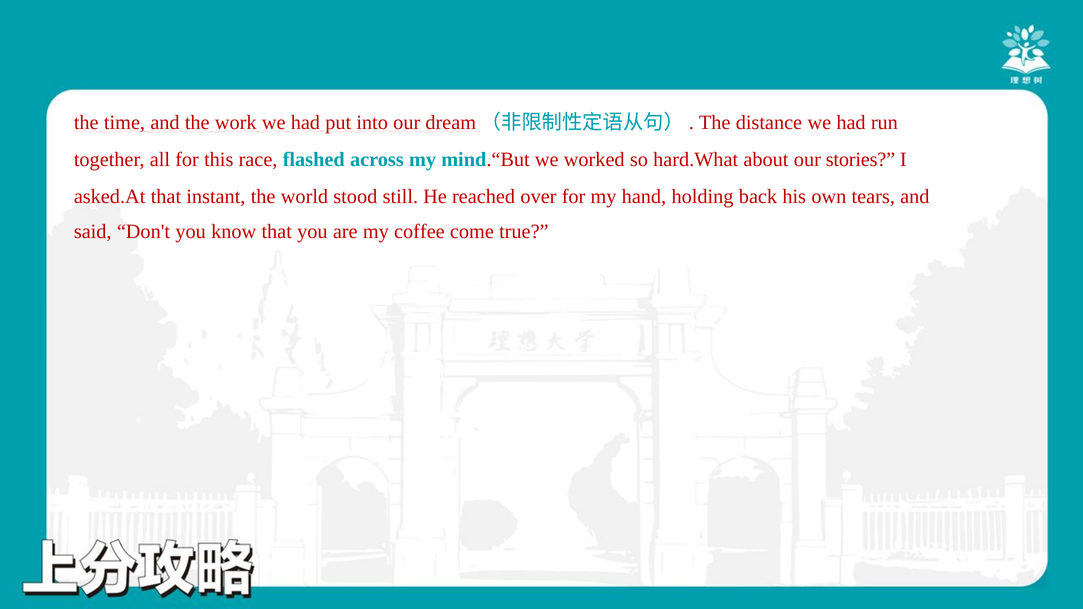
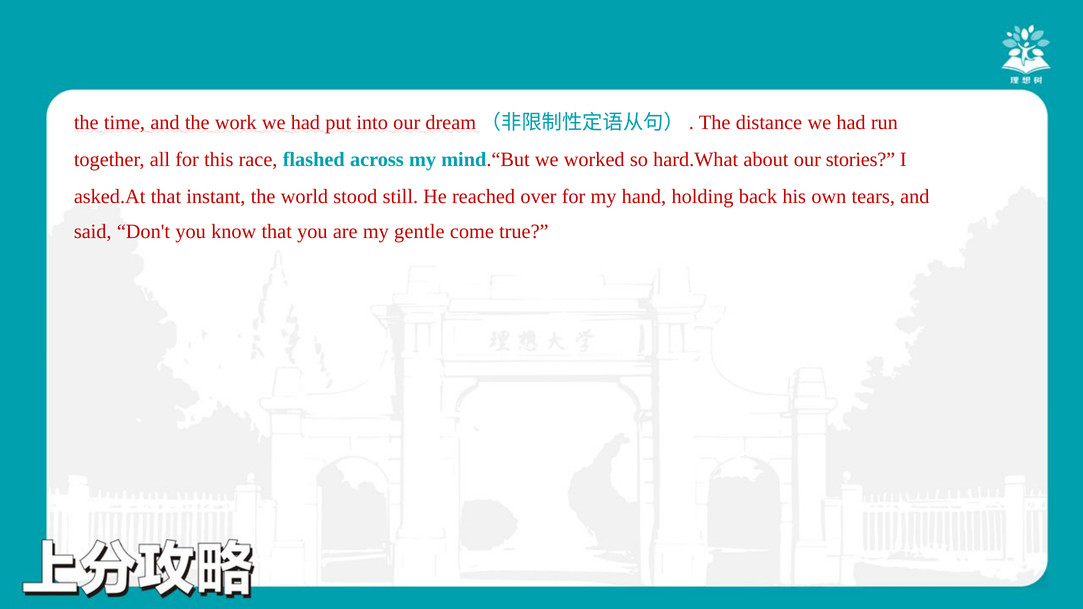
coffee: coffee -> gentle
